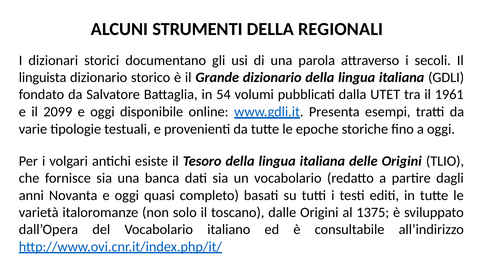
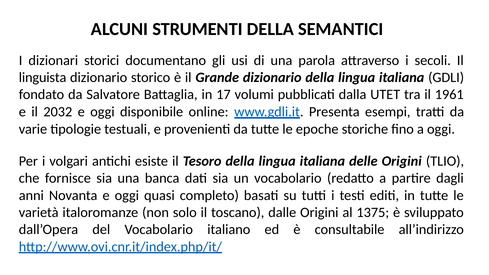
REGIONALI: REGIONALI -> SEMANTICI
54: 54 -> 17
2099: 2099 -> 2032
